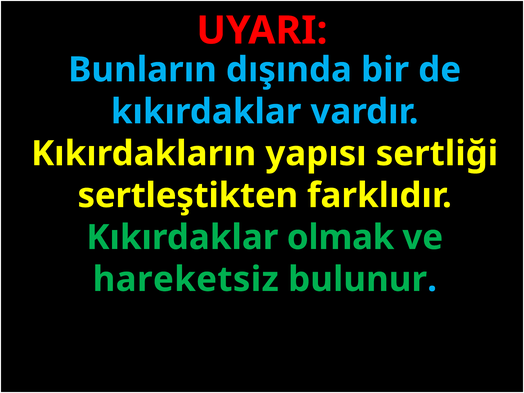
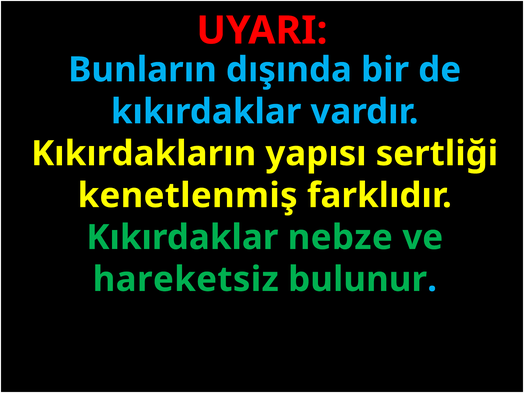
sertleştikten: sertleştikten -> kenetlenmiş
olmak: olmak -> nebze
